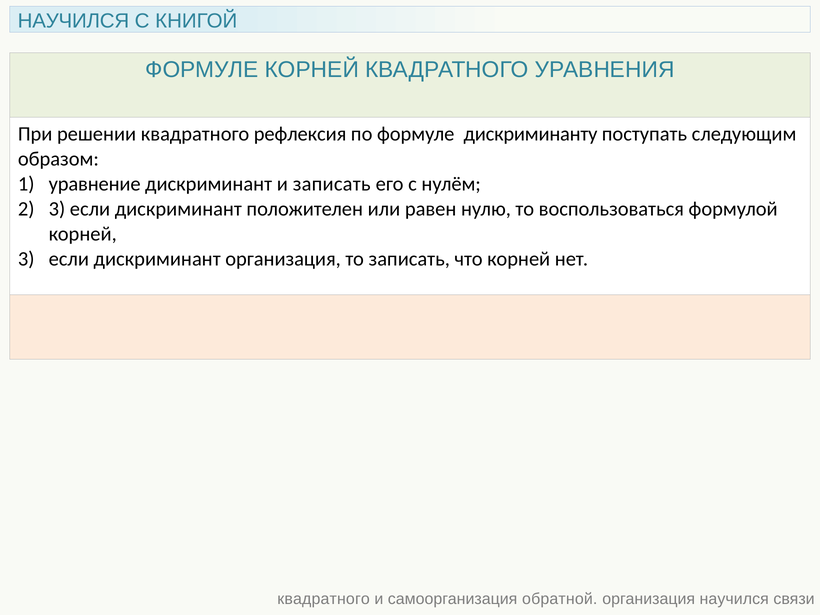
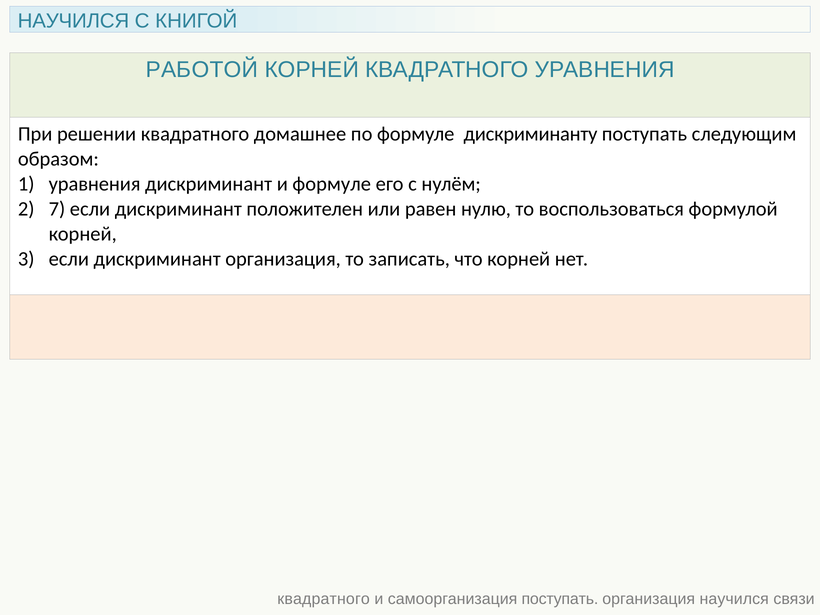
ФОРМУЛЕ at (202, 70): ФОРМУЛЕ -> РАБОТОЙ
рефлексия: рефлексия -> домашнее
уравнение at (95, 184): уравнение -> уравнения
и записать: записать -> формуле
2 3: 3 -> 7
самоорганизация обратной: обратной -> поступать
